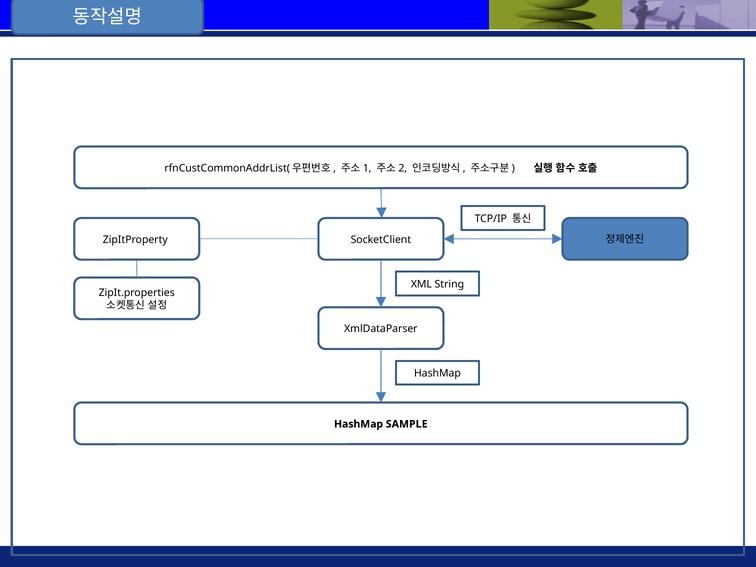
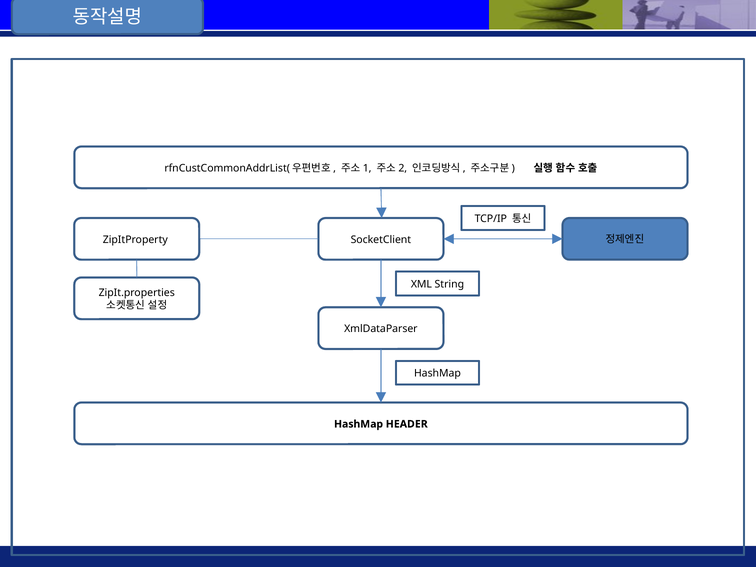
SAMPLE: SAMPLE -> HEADER
